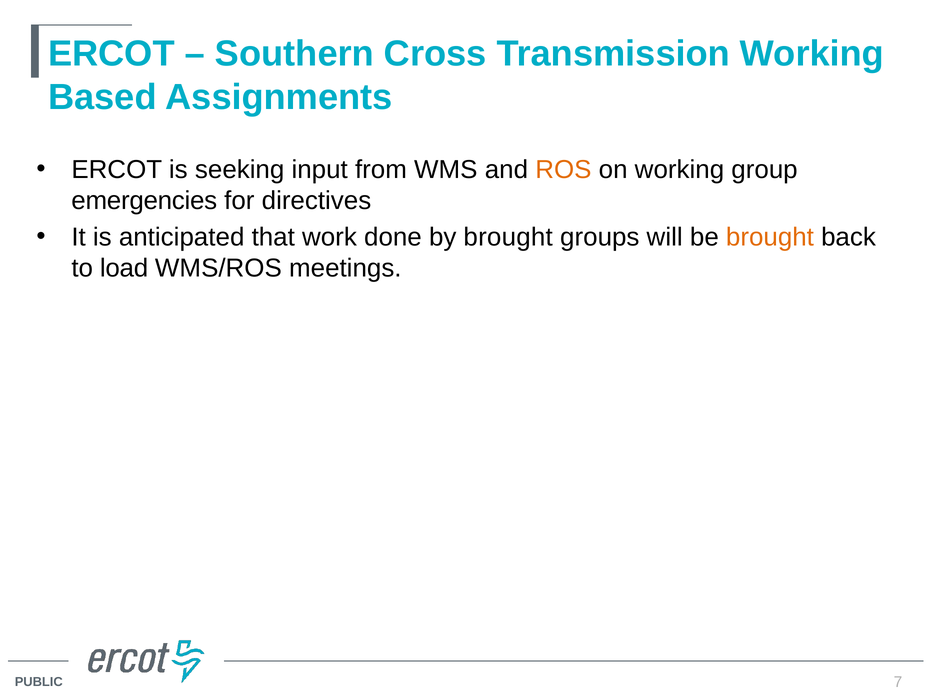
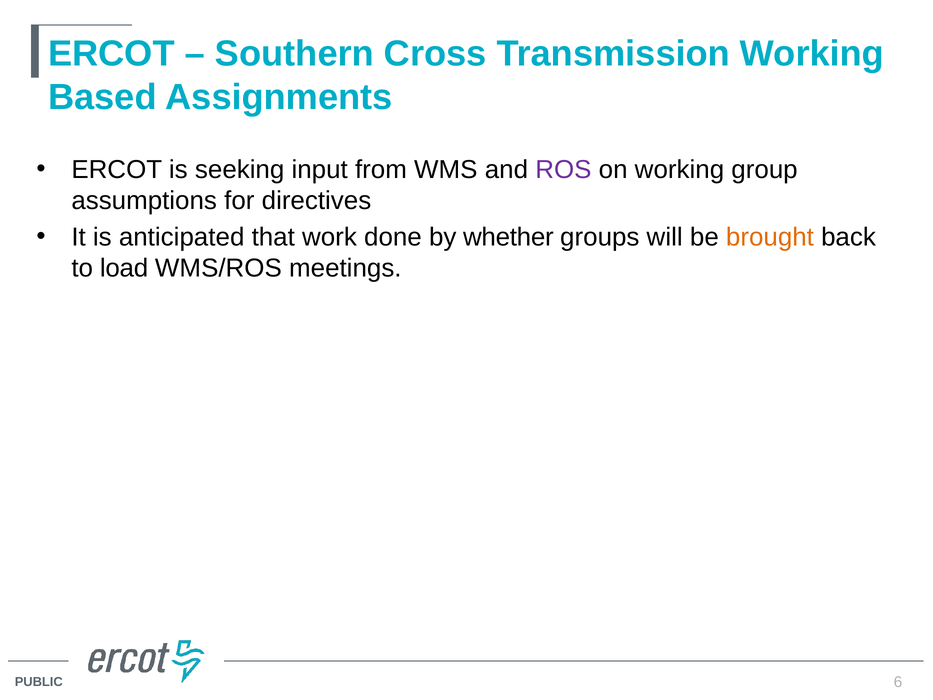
ROS colour: orange -> purple
emergencies: emergencies -> assumptions
by brought: brought -> whether
7: 7 -> 6
